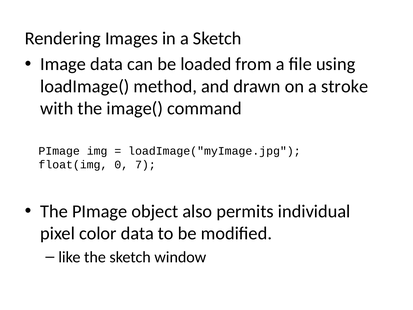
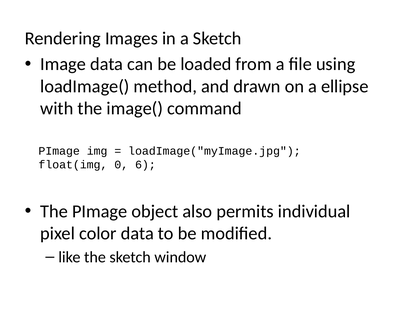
stroke: stroke -> ellipse
7: 7 -> 6
